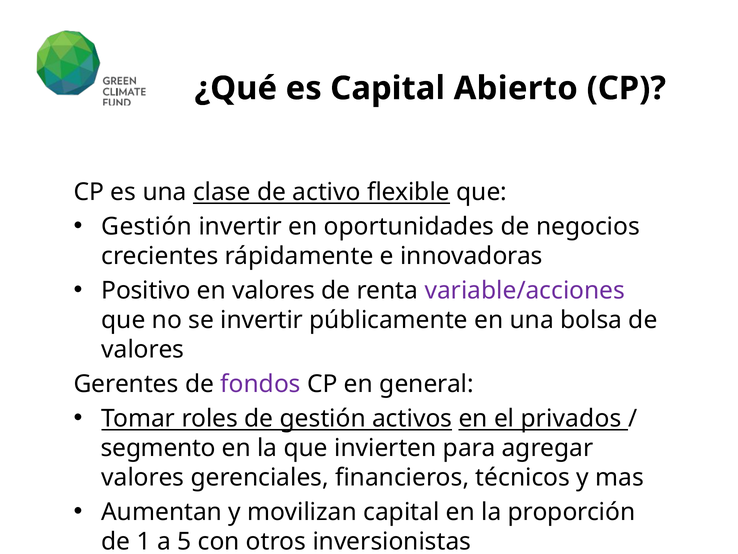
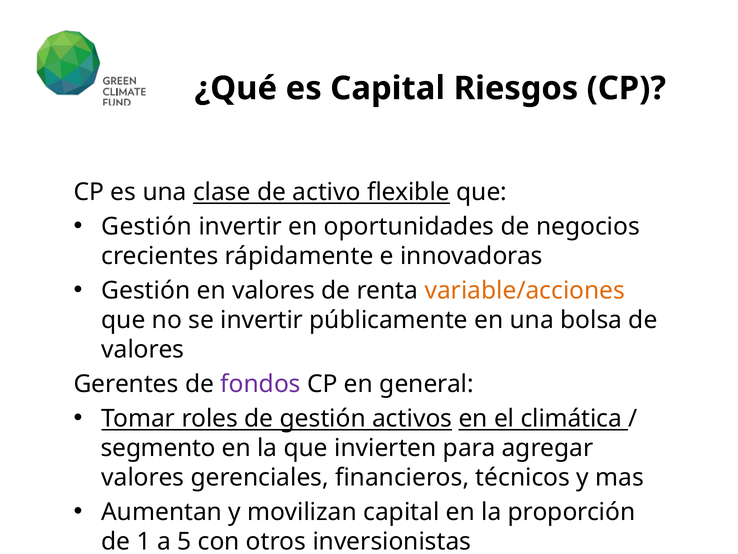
Abierto: Abierto -> Riesgos
Positivo at (146, 290): Positivo -> Gestión
variable/acciones colour: purple -> orange
privados: privados -> climática
